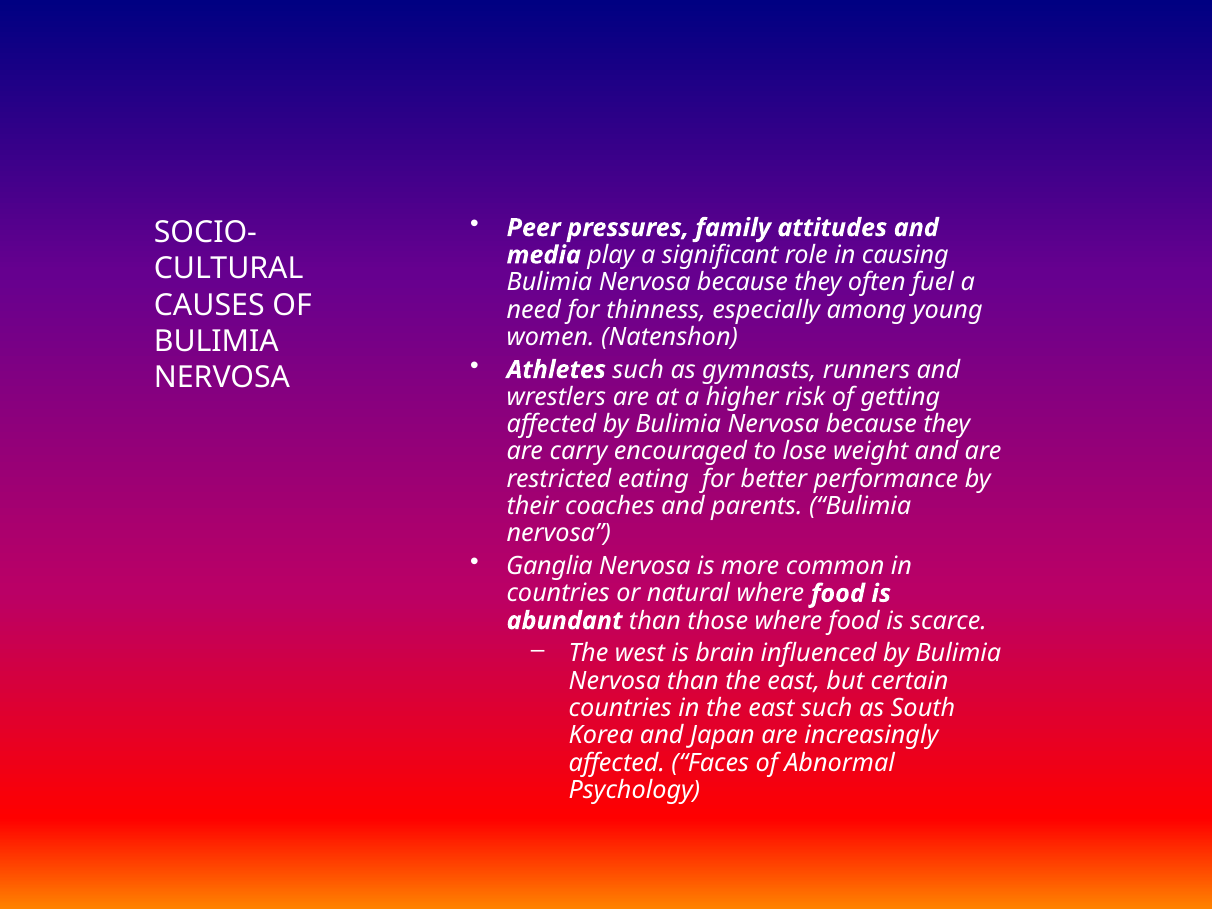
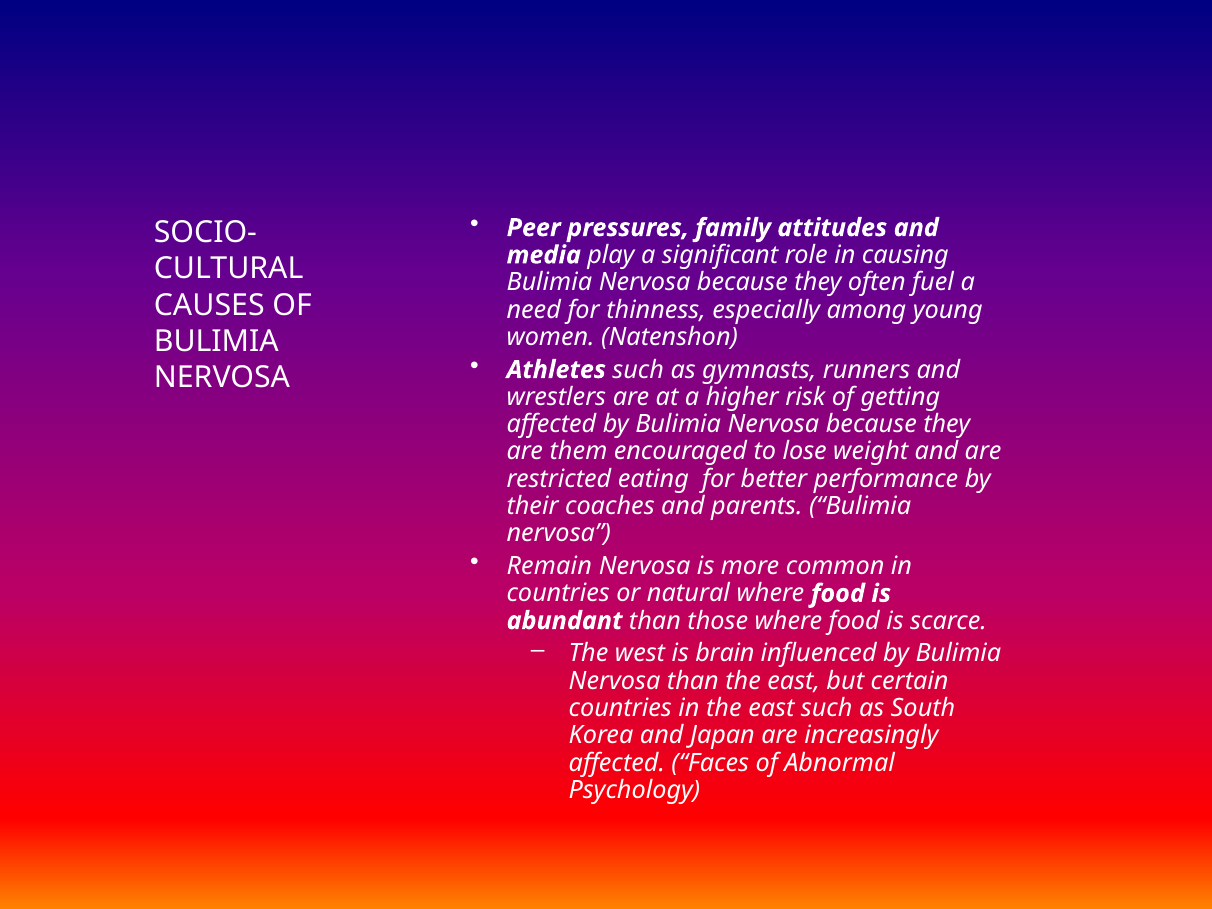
carry: carry -> them
Ganglia: Ganglia -> Remain
